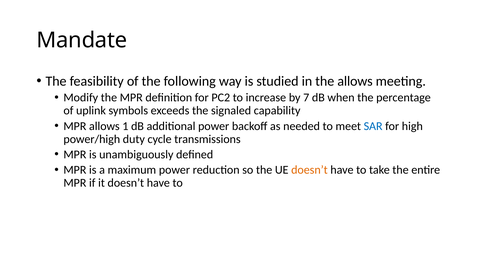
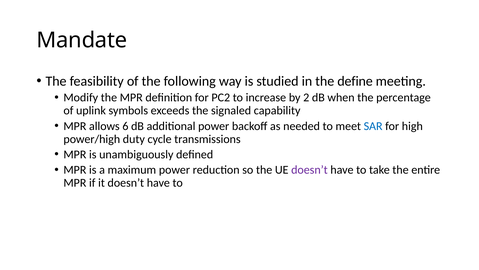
the allows: allows -> define
7: 7 -> 2
1: 1 -> 6
doesn’t at (309, 170) colour: orange -> purple
